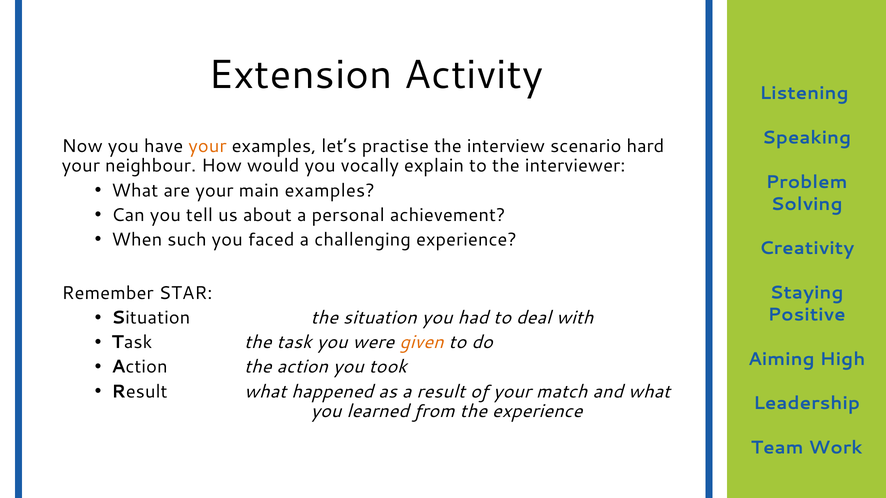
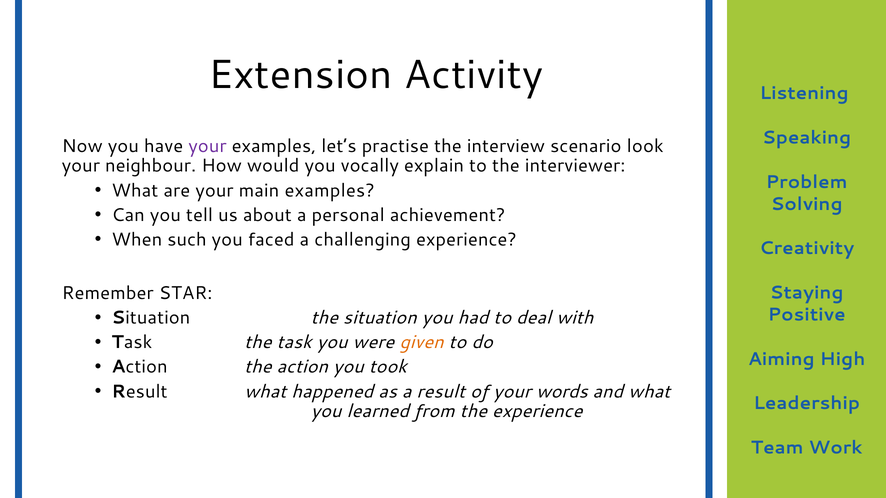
your at (207, 146) colour: orange -> purple
hard: hard -> look
match: match -> words
